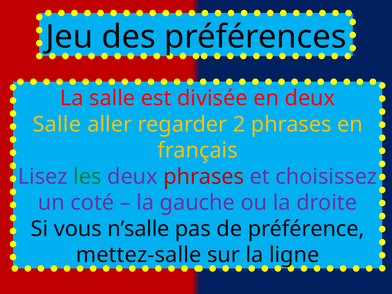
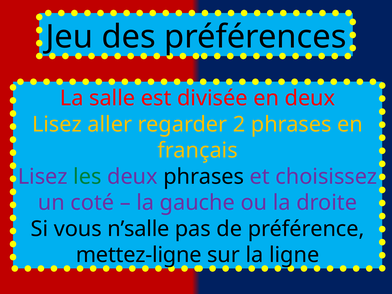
Salle at (57, 124): Salle -> Lisez
phrases at (204, 177) colour: red -> black
mettez-salle: mettez-salle -> mettez-ligne
